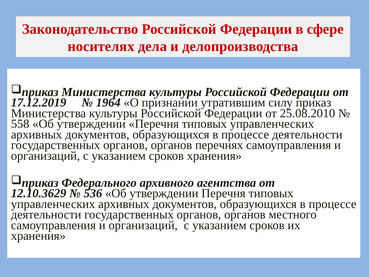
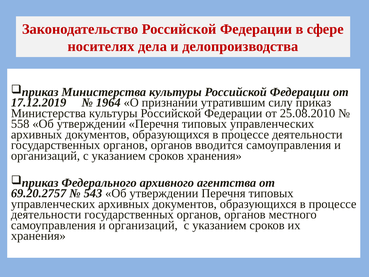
перечнях: перечнях -> вводится
12.10.3629: 12.10.3629 -> 69.20.2757
536: 536 -> 543
